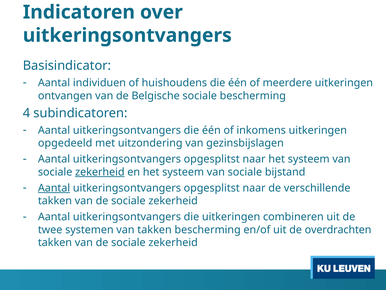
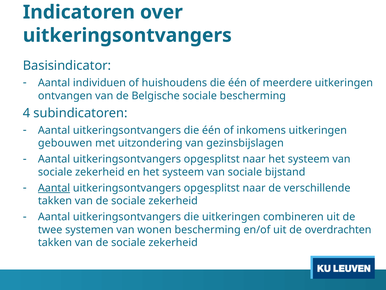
opgedeeld: opgedeeld -> gebouwen
zekerheid at (100, 172) underline: present -> none
van takken: takken -> wonen
